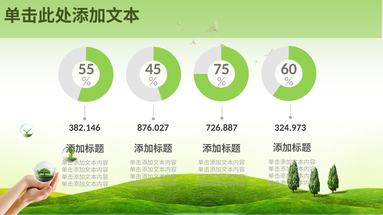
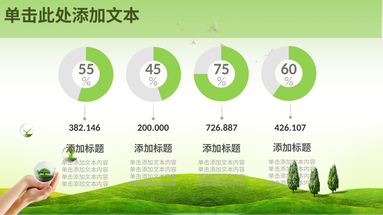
876.027: 876.027 -> 200.000
324.973: 324.973 -> 426.107
